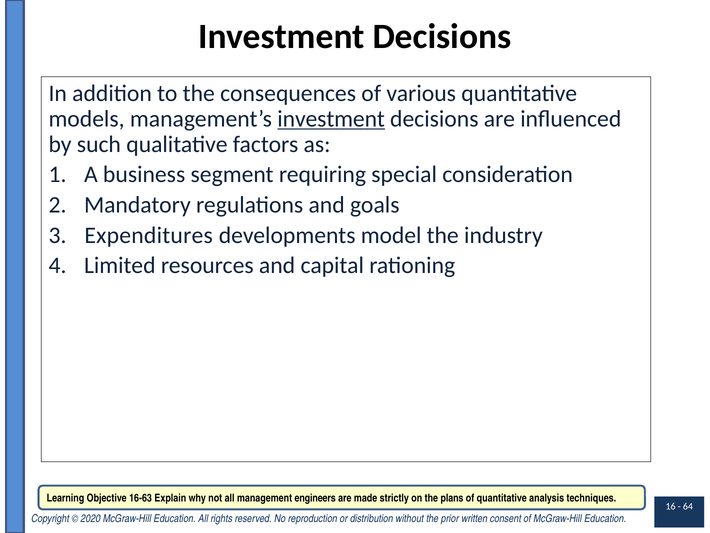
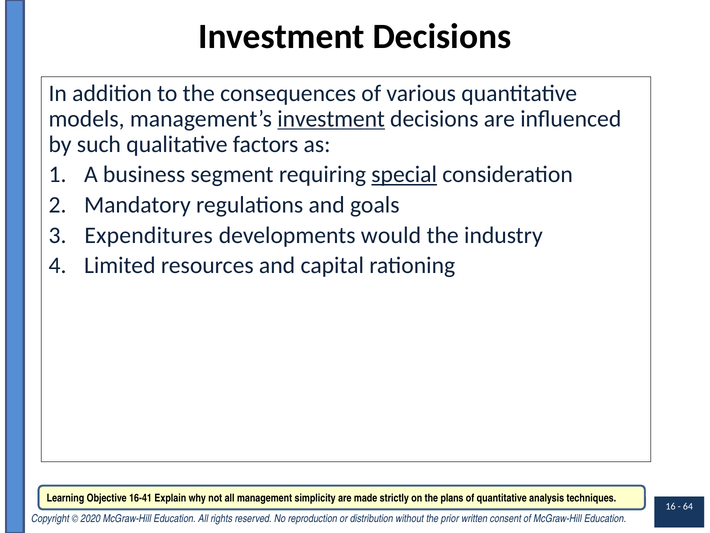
special underline: none -> present
model: model -> would
16-63: 16-63 -> 16-41
engineers: engineers -> simplicity
